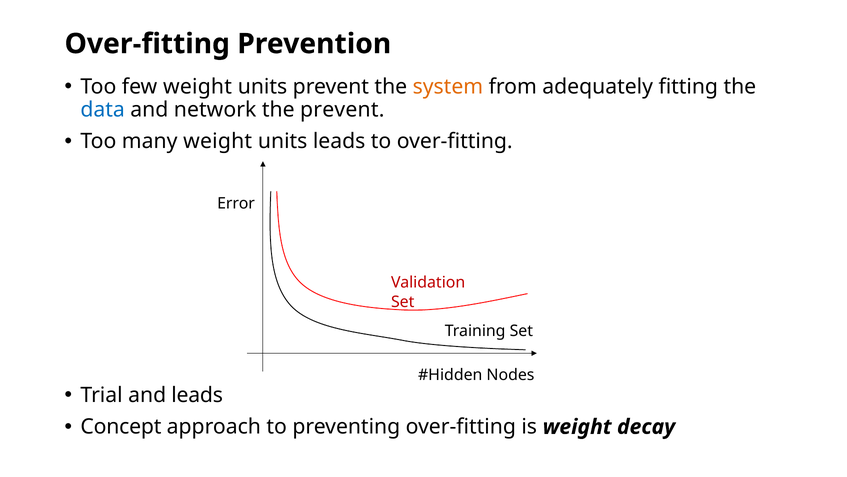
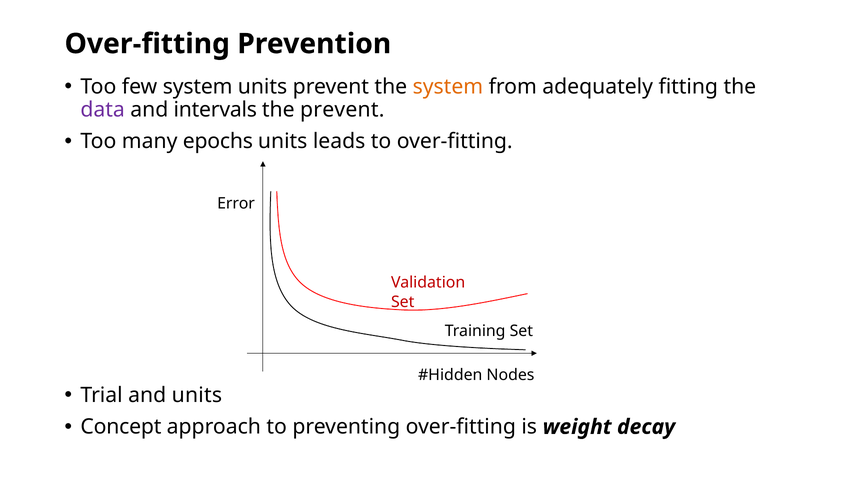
few weight: weight -> system
data colour: blue -> purple
network: network -> intervals
many weight: weight -> epochs
and leads: leads -> units
